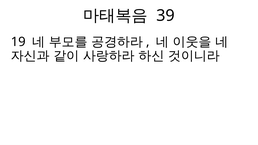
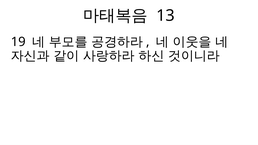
39: 39 -> 13
